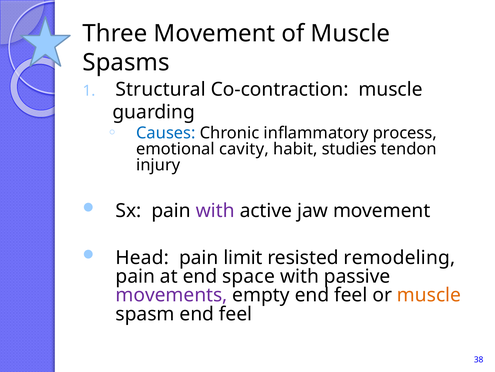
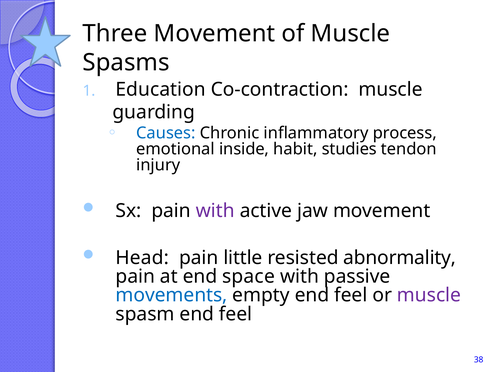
Structural: Structural -> Education
cavity: cavity -> inside
limit: limit -> little
remodeling: remodeling -> abnormality
movements colour: purple -> blue
muscle at (429, 295) colour: orange -> purple
